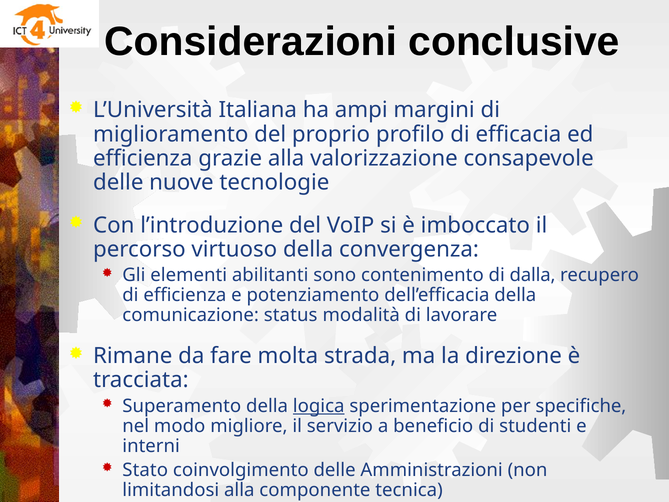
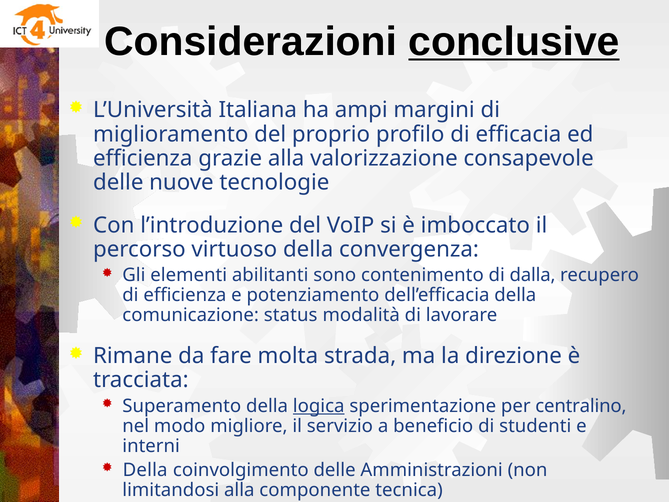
conclusive underline: none -> present
specifiche: specifiche -> centralino
Stato at (145, 470): Stato -> Della
